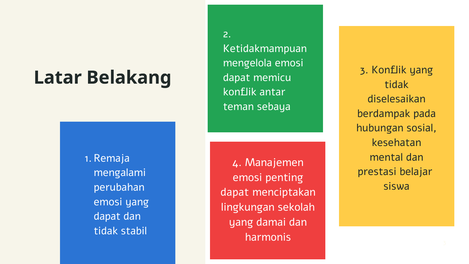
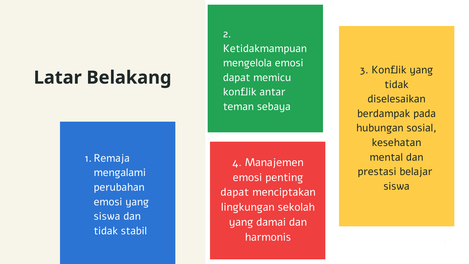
dapat at (107, 216): dapat -> siswa
